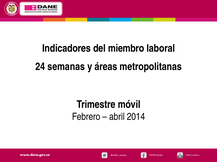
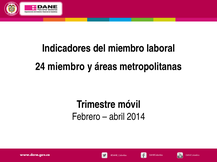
24 semanas: semanas -> miembro
